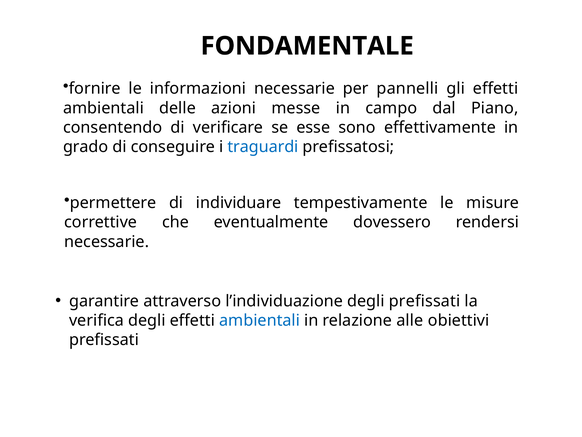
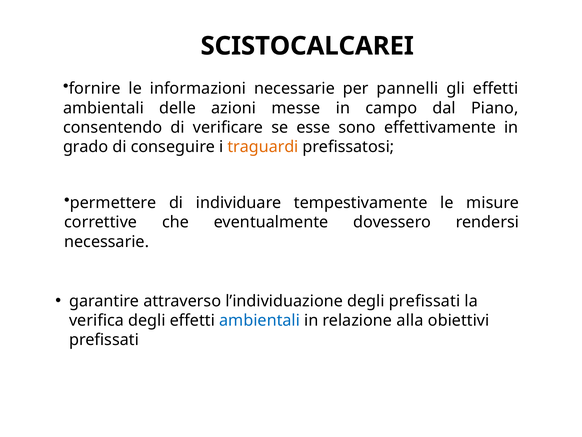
FONDAMENTALE: FONDAMENTALE -> SCISTOCALCAREI
traguardi colour: blue -> orange
alle: alle -> alla
